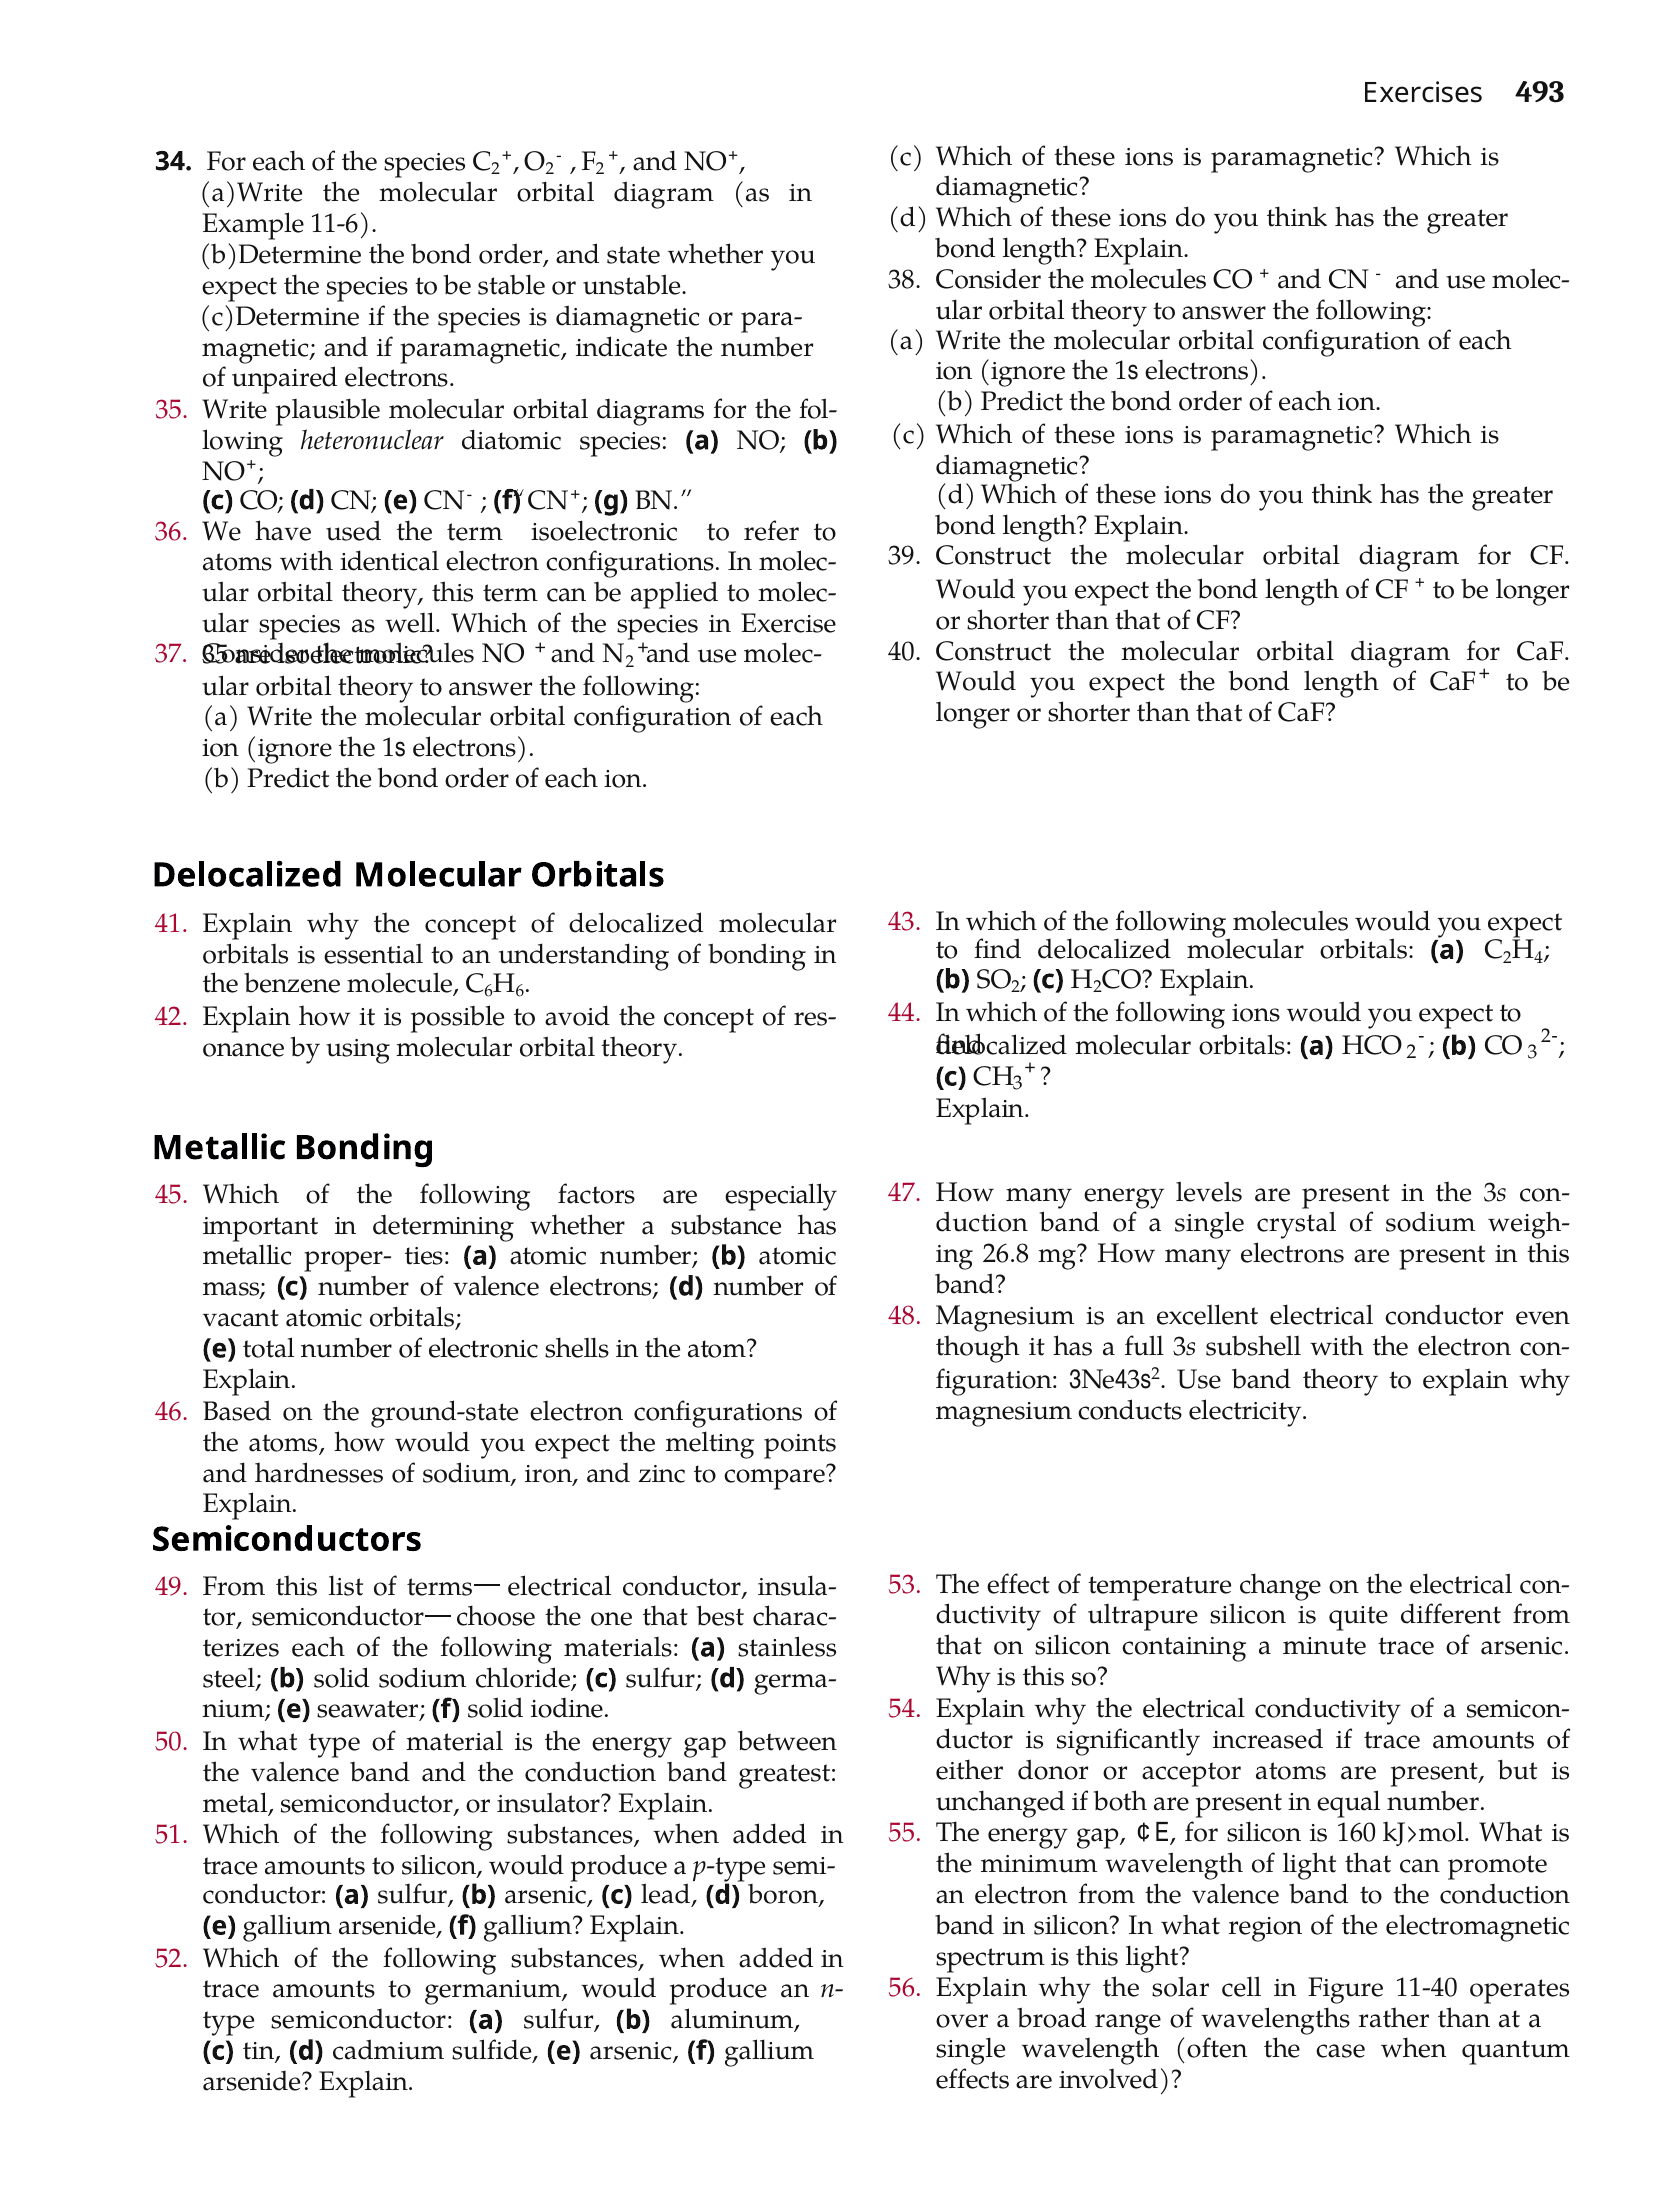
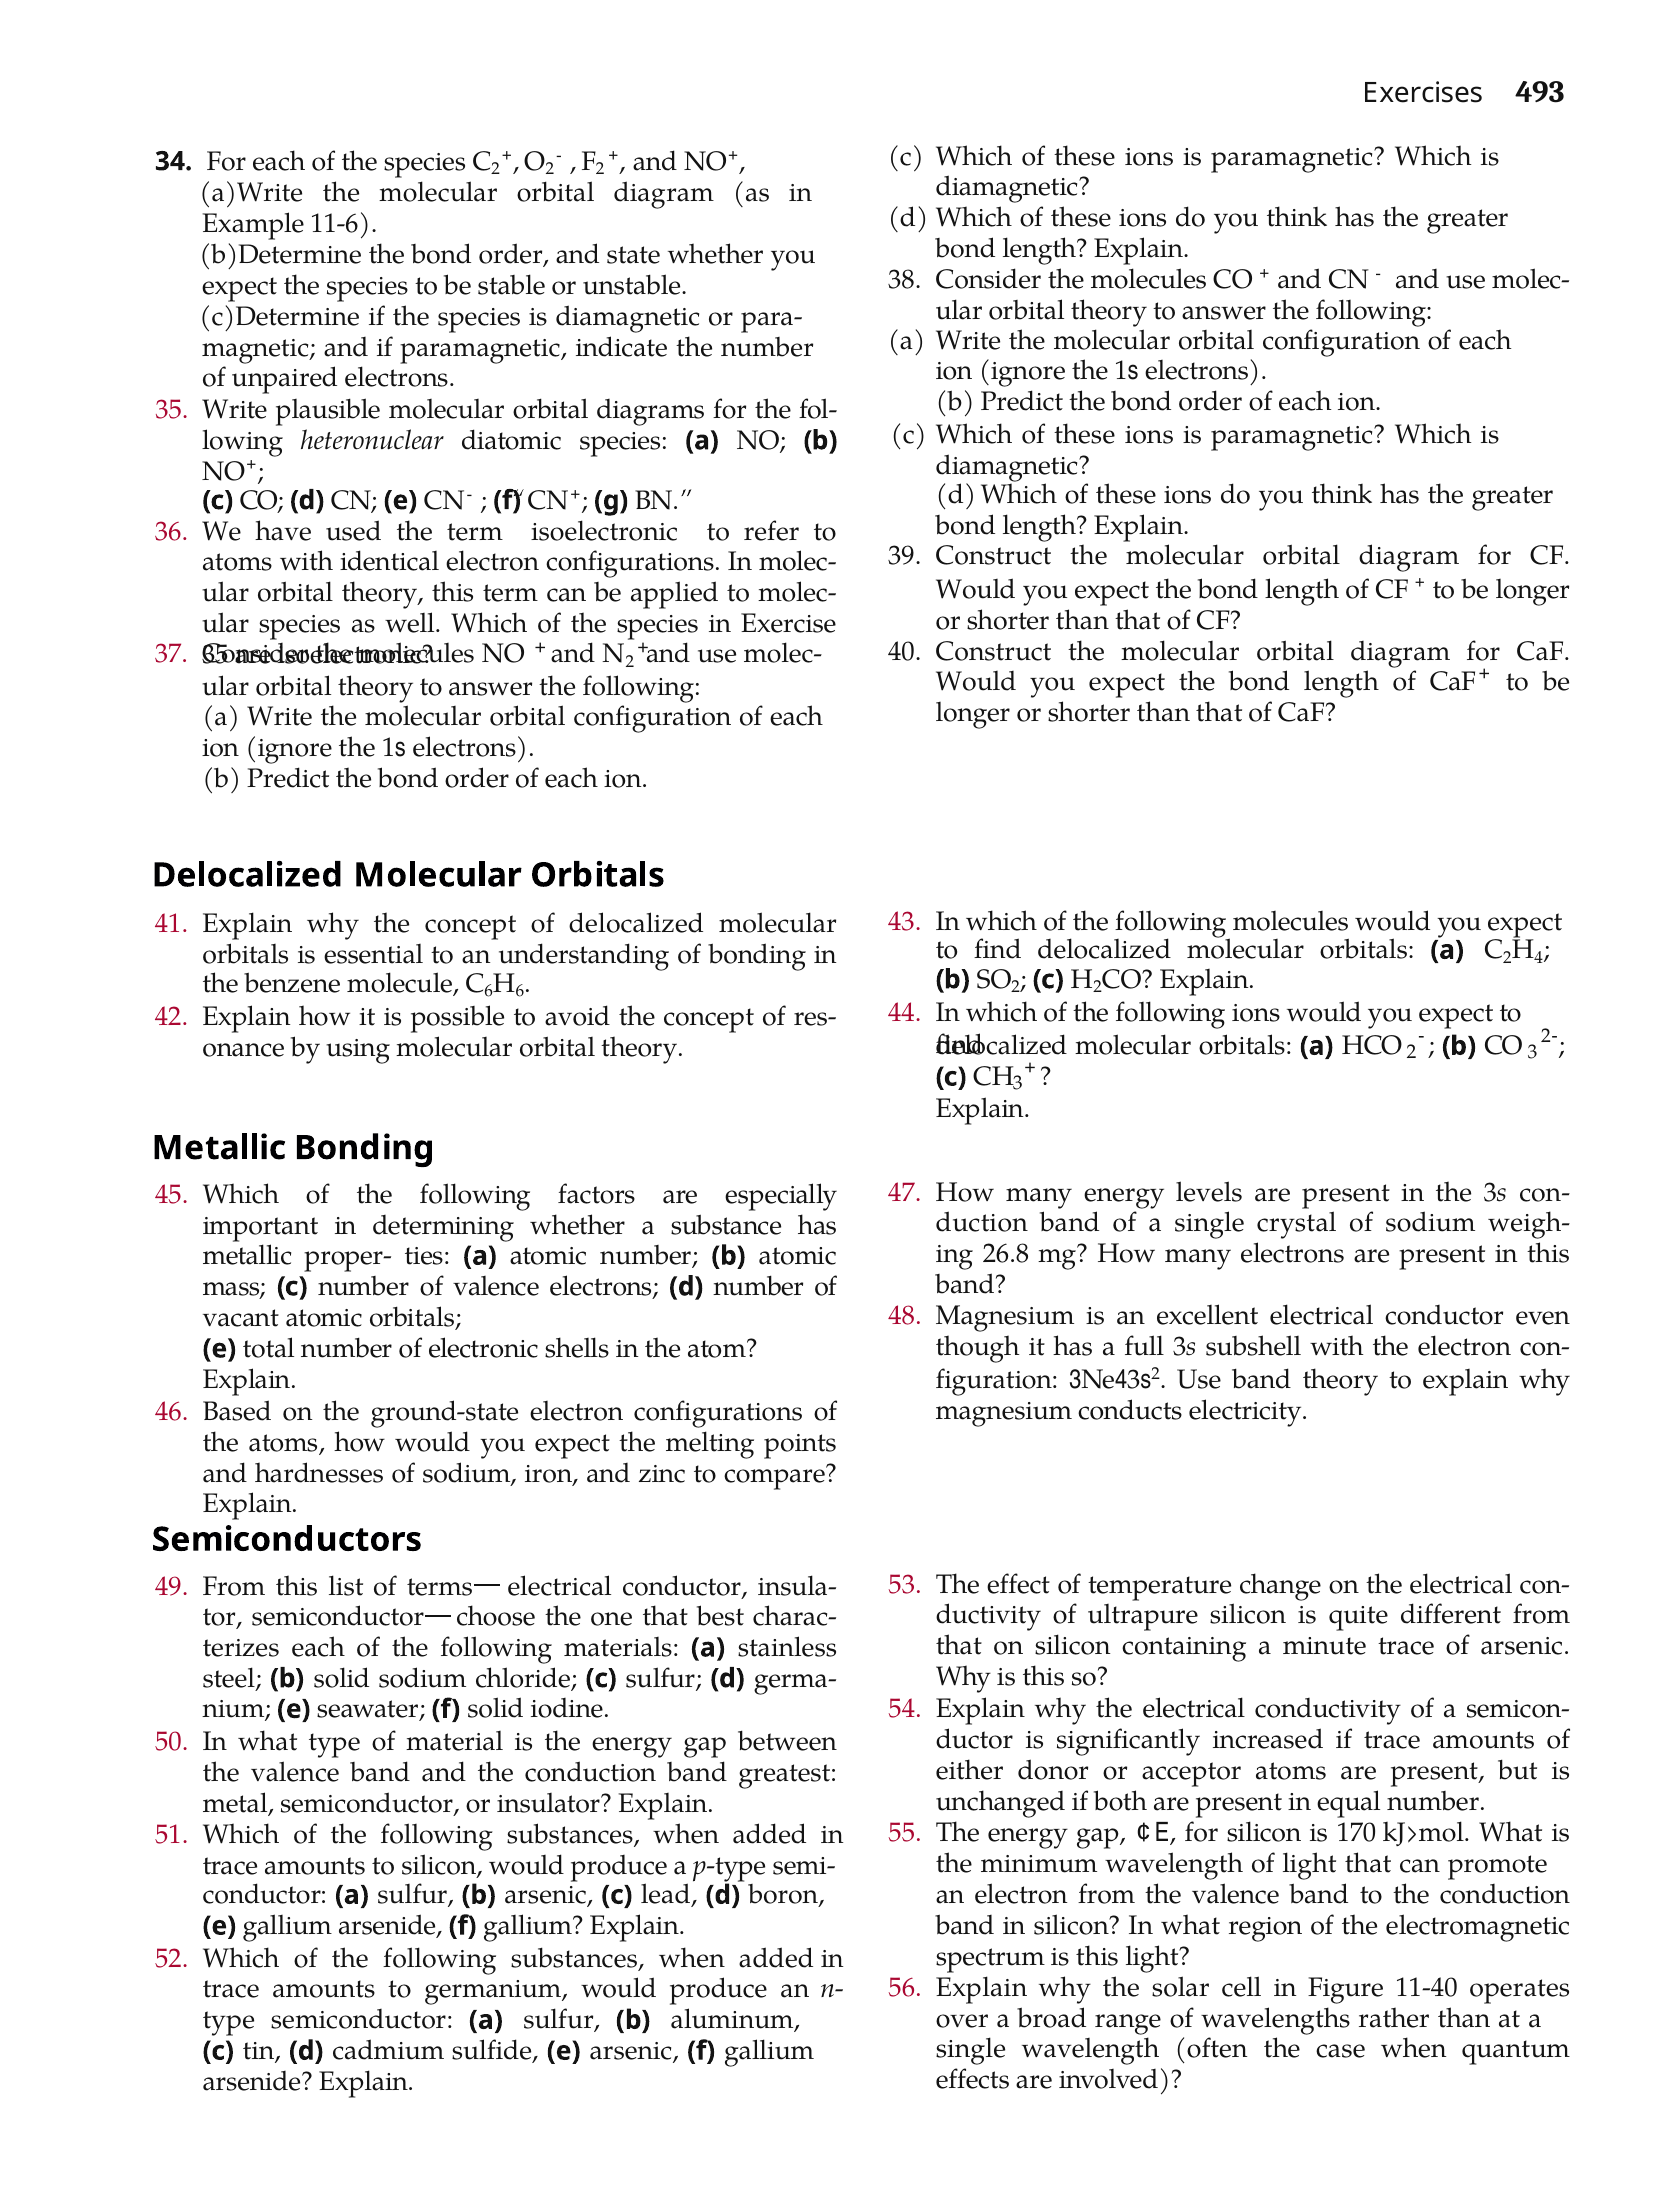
160: 160 -> 170
